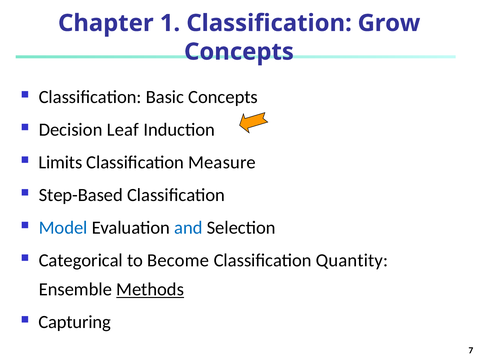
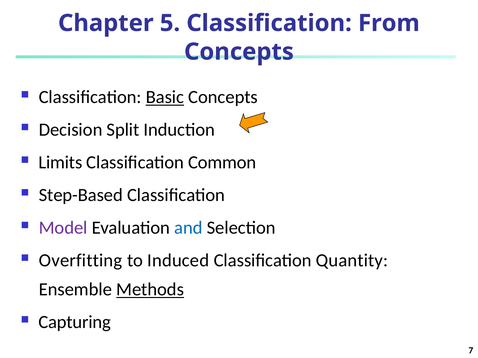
1: 1 -> 5
Grow: Grow -> From
Basic underline: none -> present
Leaf: Leaf -> Split
Measure: Measure -> Common
Model colour: blue -> purple
Categorical: Categorical -> Overfitting
Become: Become -> Induced
